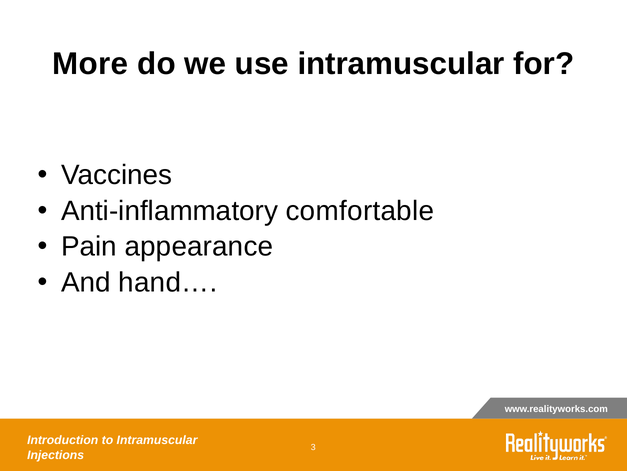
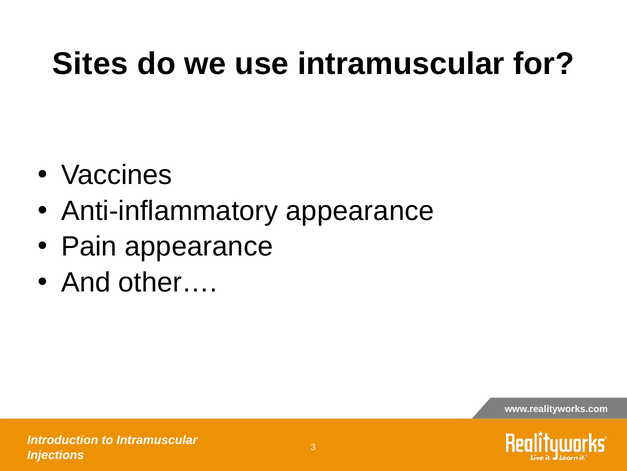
More: More -> Sites
Anti-inflammatory comfortable: comfortable -> appearance
hand…: hand… -> other…
